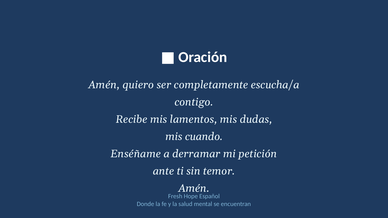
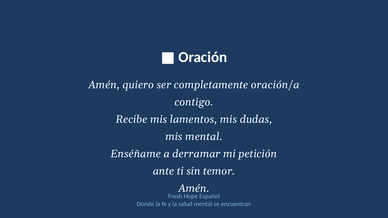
escucha/a: escucha/a -> oración/a
mis cuando: cuando -> mental
